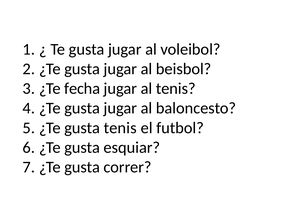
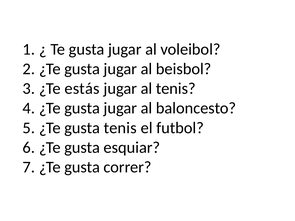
fecha: fecha -> estás
